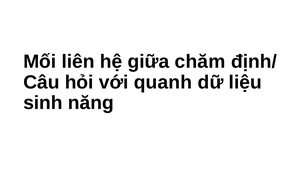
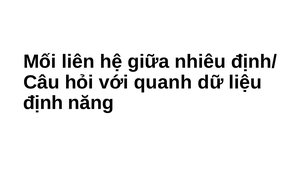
chăm: chăm -> nhiêu
sinh: sinh -> định
